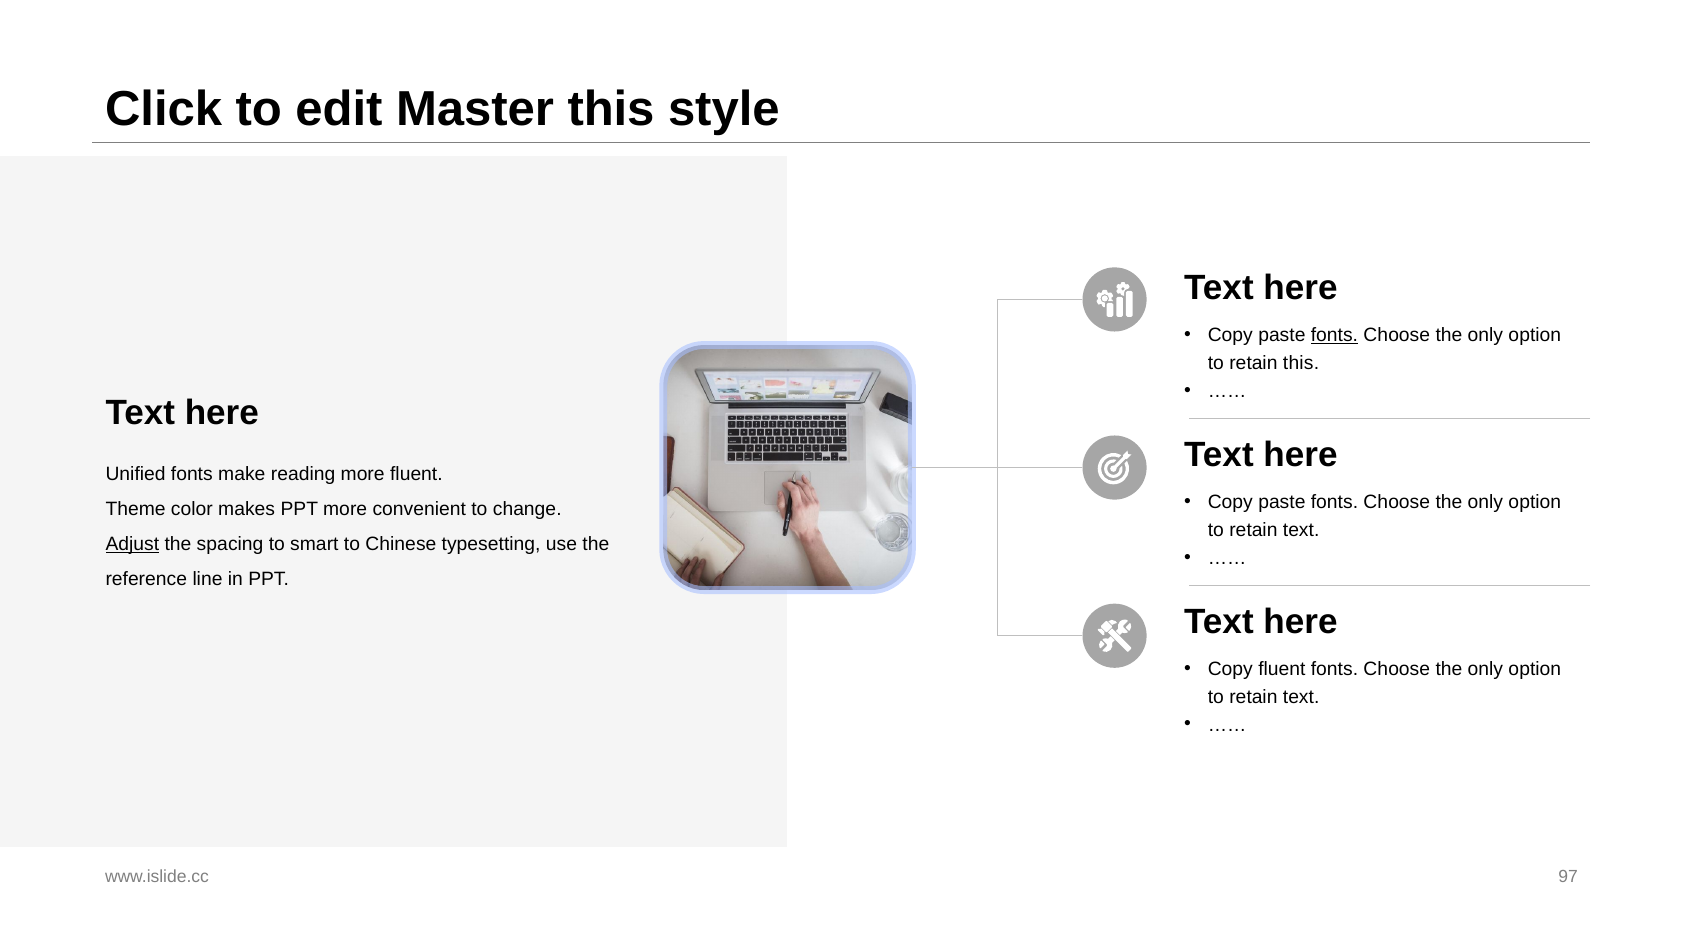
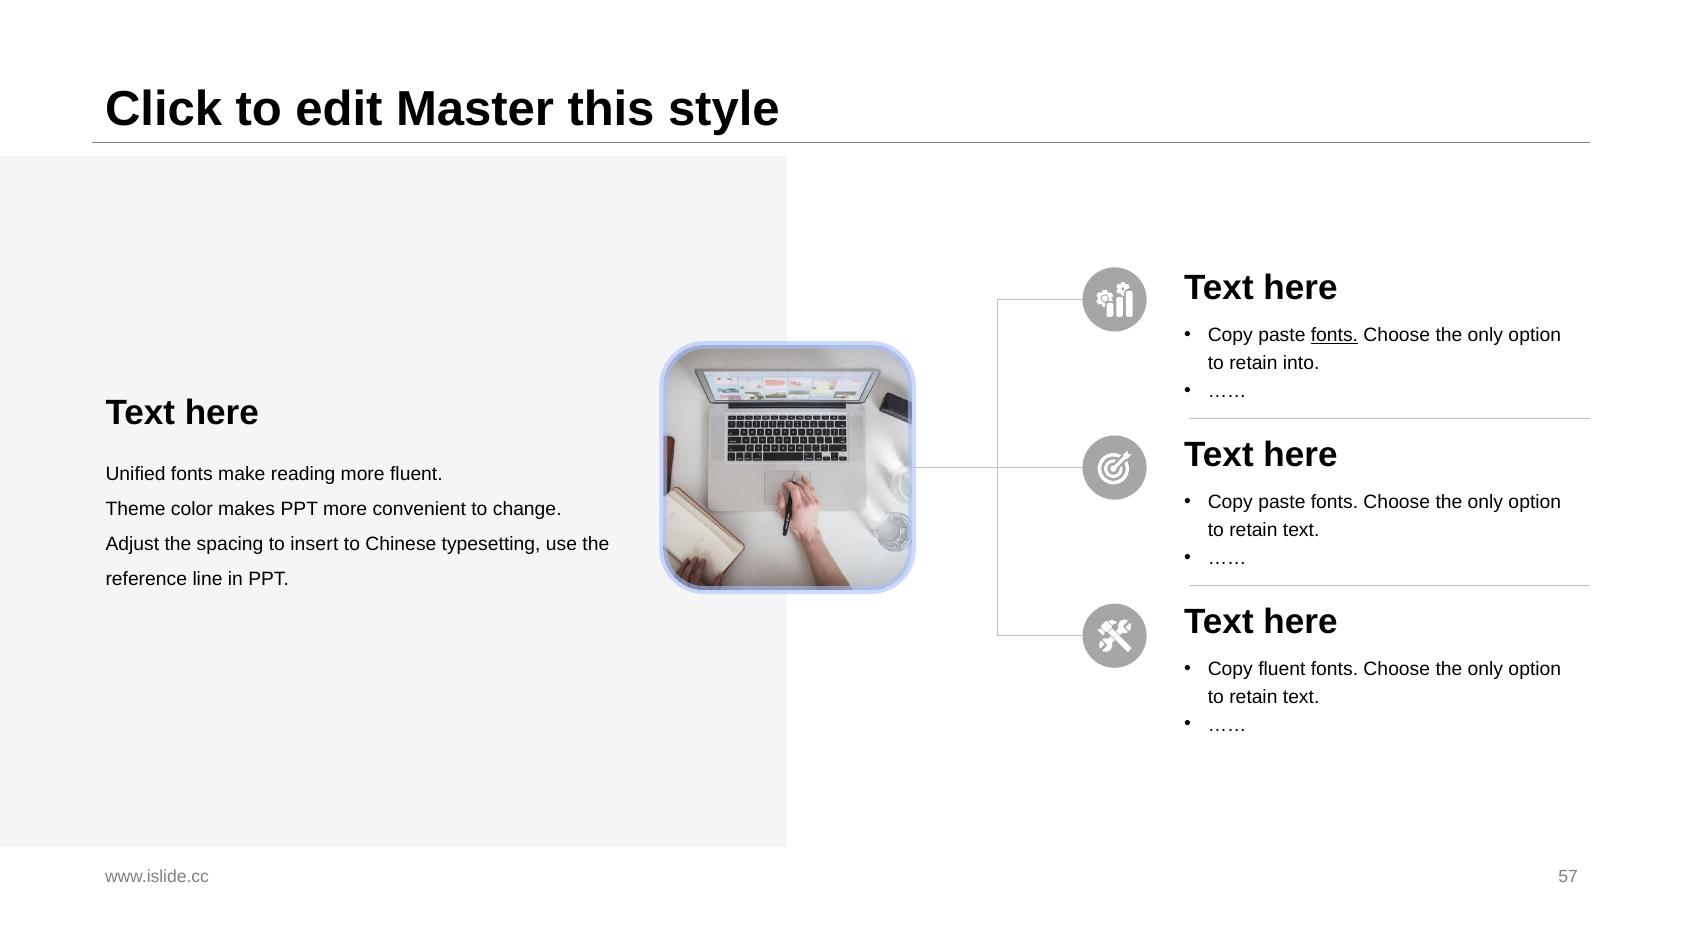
retain this: this -> into
Adjust underline: present -> none
smart: smart -> insert
97: 97 -> 57
